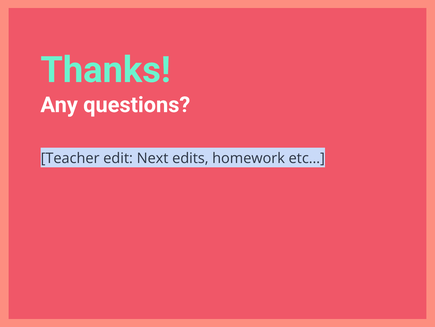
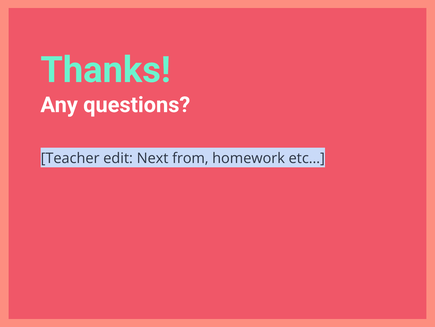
edits: edits -> from
